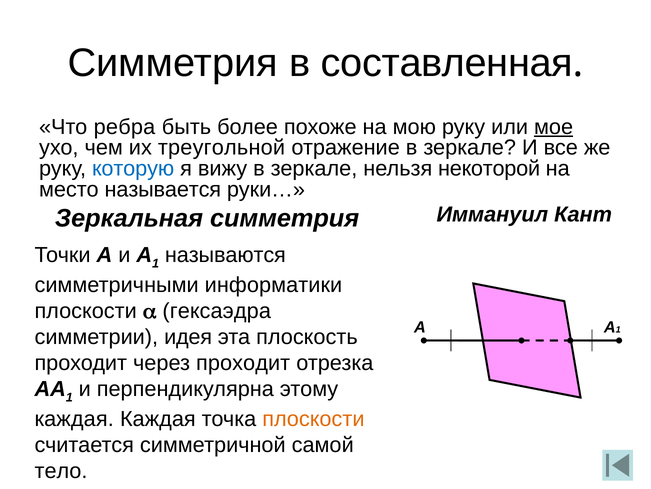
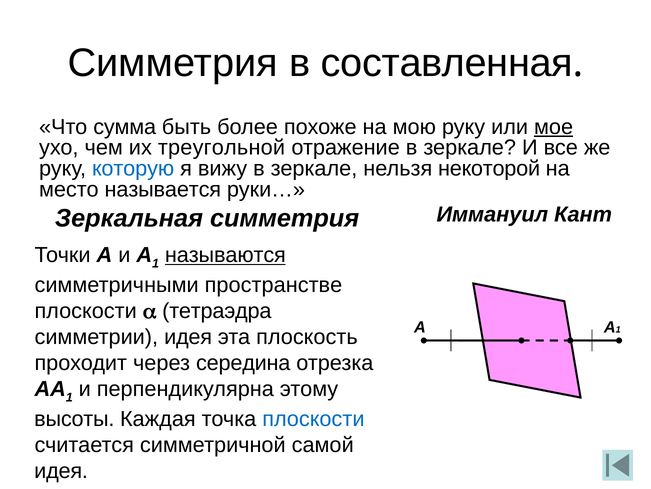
ребра: ребра -> сумма
называются underline: none -> present
информатики: информатики -> пространстве
гексаэдра: гексаэдра -> тетраэдра
через проходит: проходит -> середина
каждая at (74, 418): каждая -> высоты
плоскости at (313, 418) colour: orange -> blue
тело at (61, 470): тело -> идея
